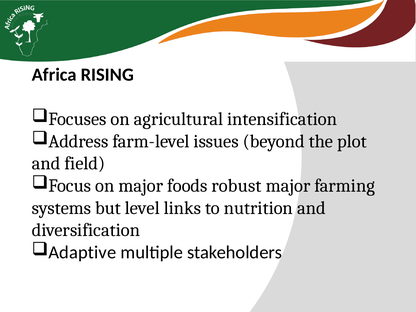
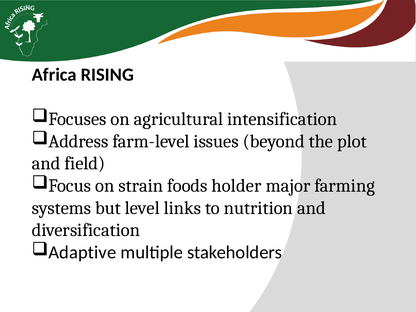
on major: major -> strain
robust: robust -> holder
